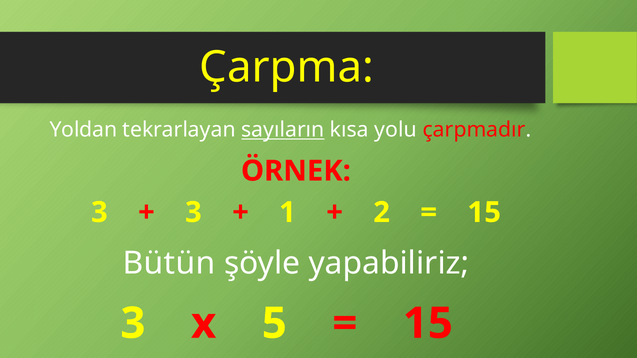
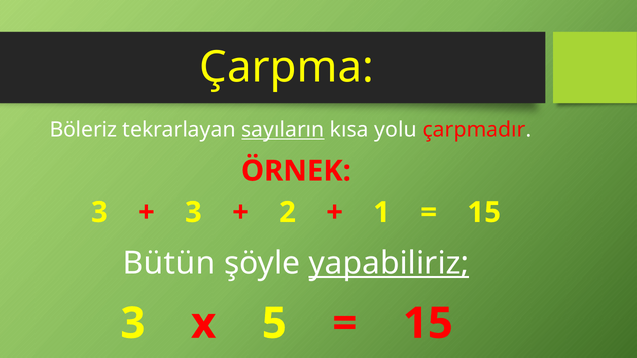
Yoldan: Yoldan -> Böleriz
1: 1 -> 2
2: 2 -> 1
yapabiliriz underline: none -> present
